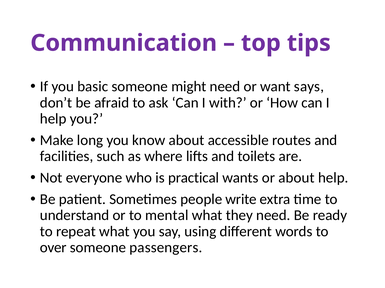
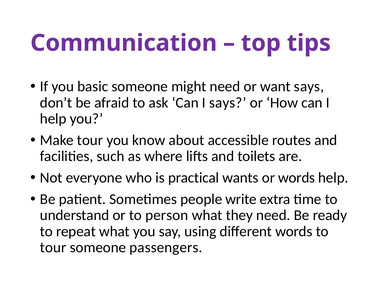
I with: with -> says
Make long: long -> tour
or about: about -> words
mental: mental -> person
over at (53, 248): over -> tour
